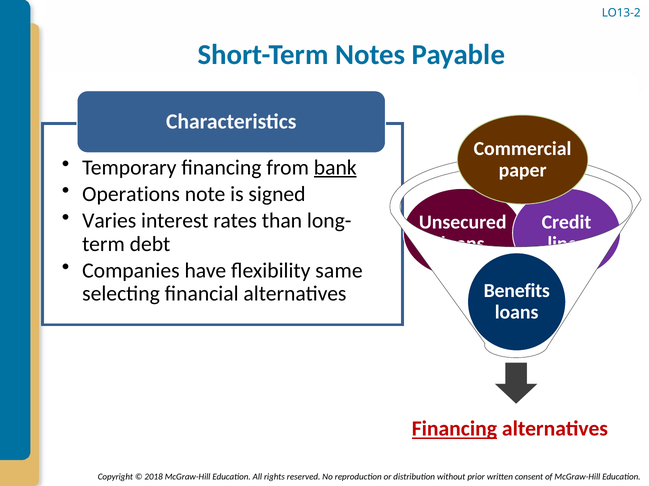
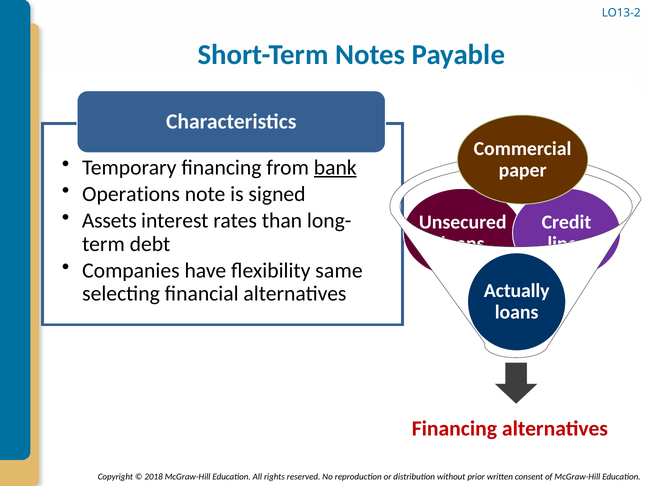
Varies: Varies -> Assets
Benefits: Benefits -> Actually
Financing at (454, 430) underline: present -> none
